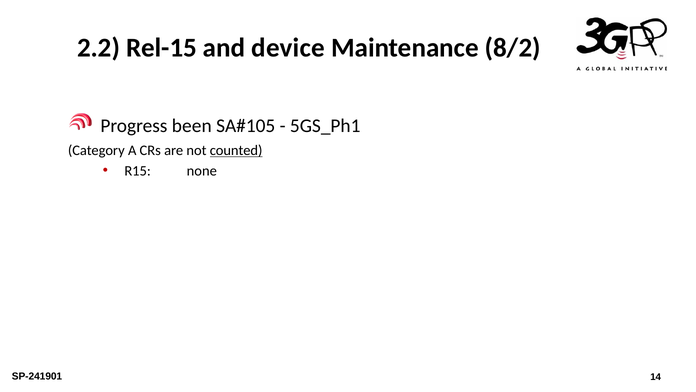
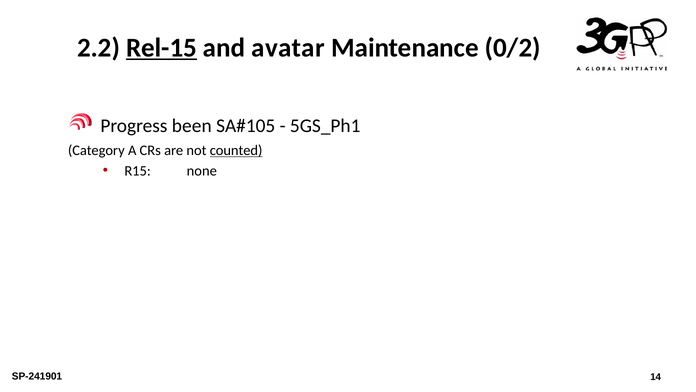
Rel-15 underline: none -> present
device: device -> avatar
8/2: 8/2 -> 0/2
